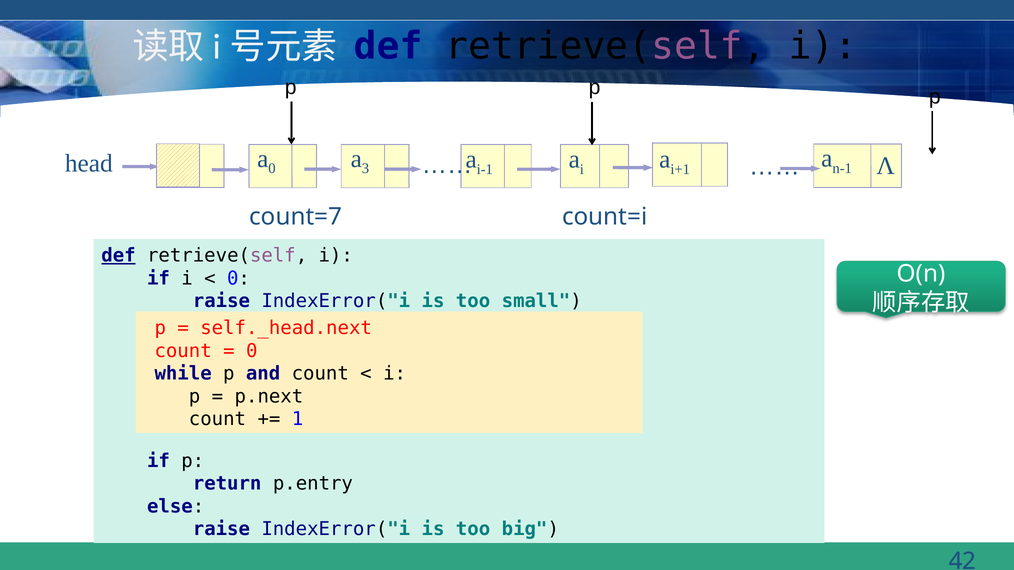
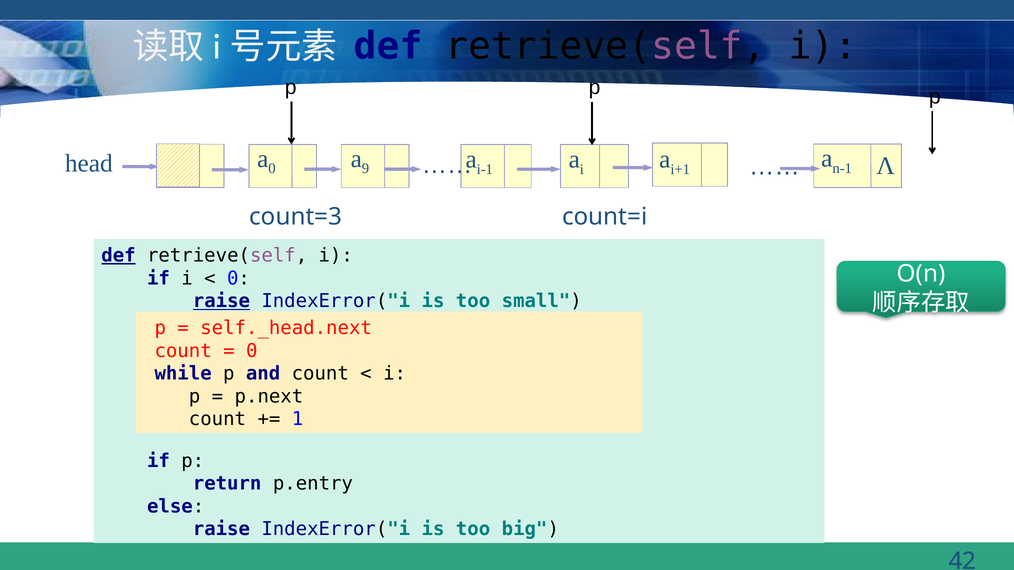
3: 3 -> 9
count=7: count=7 -> count=3
raise at (221, 301) underline: none -> present
